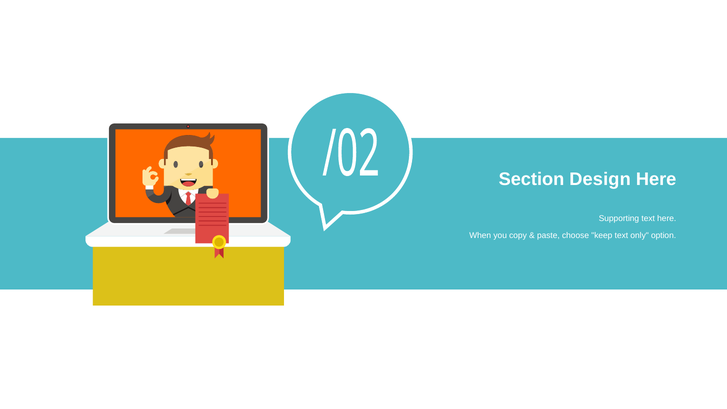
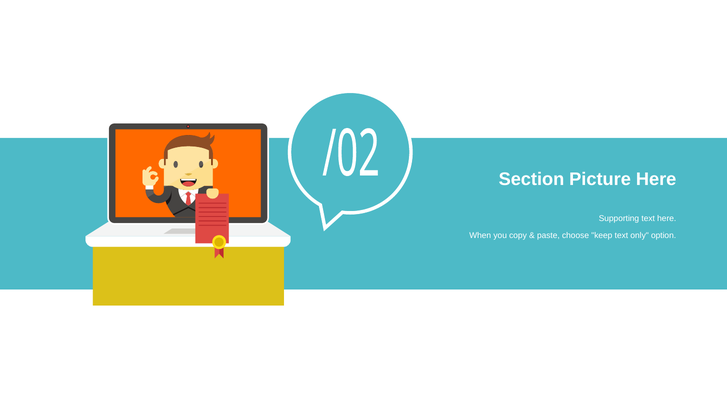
Design: Design -> Picture
